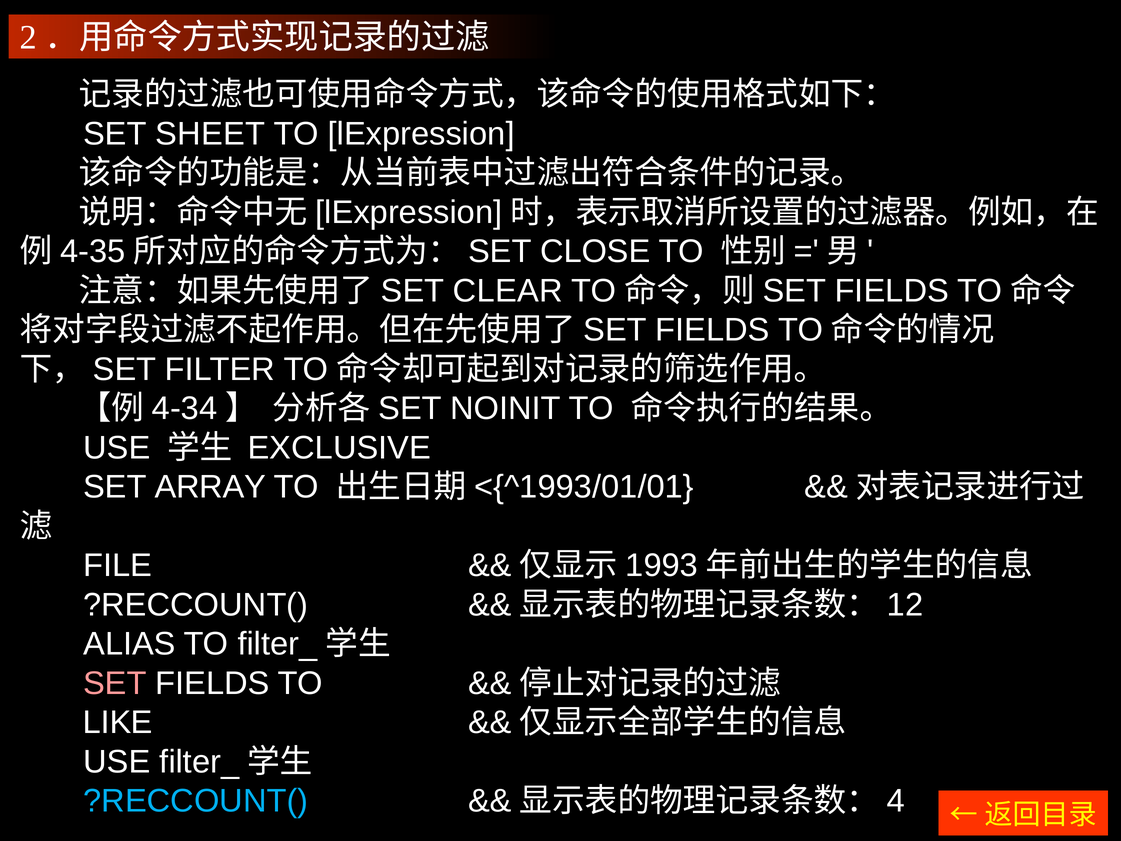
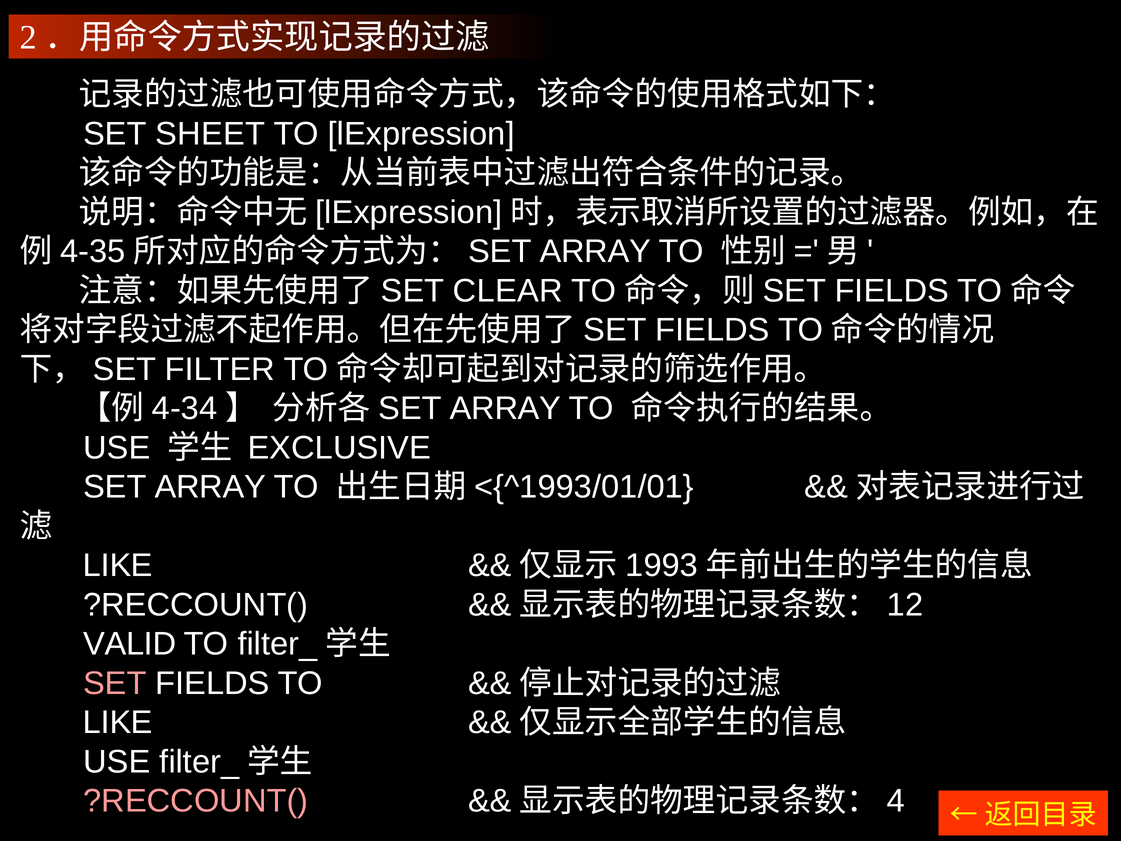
CLOSE at (595, 252): CLOSE -> ARRAY
NOINIT at (505, 409): NOINIT -> ARRAY
FILE at (118, 565): FILE -> LIKE
ALIAS: ALIAS -> VALID
?RECCOUNT( at (196, 801) colour: light blue -> pink
